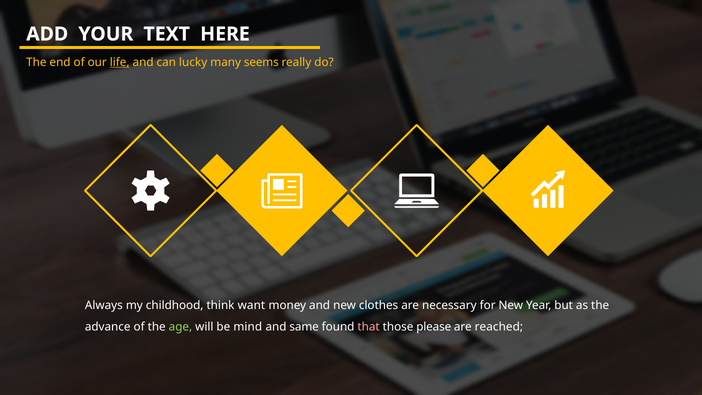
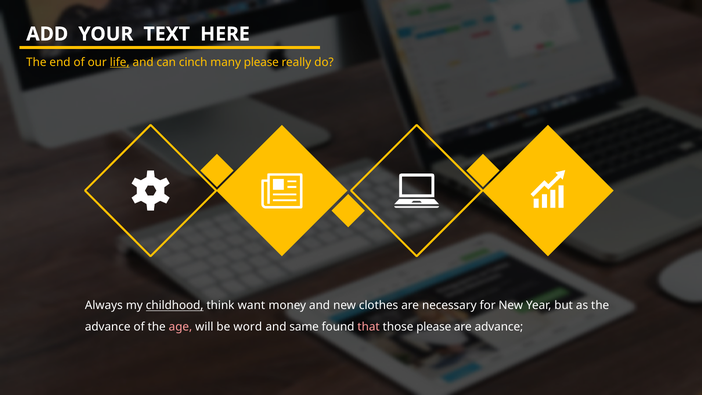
lucky: lucky -> cinch
many seems: seems -> please
childhood underline: none -> present
age colour: light green -> pink
mind: mind -> word
are reached: reached -> advance
